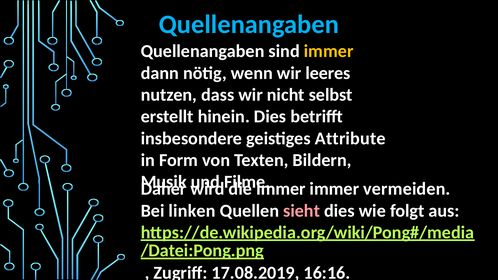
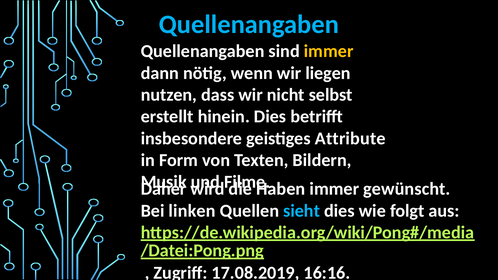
leeres: leeres -> liegen
Immer at (281, 189): Immer -> Haben
vermeiden: vermeiden -> gewünscht
sieht colour: pink -> light blue
